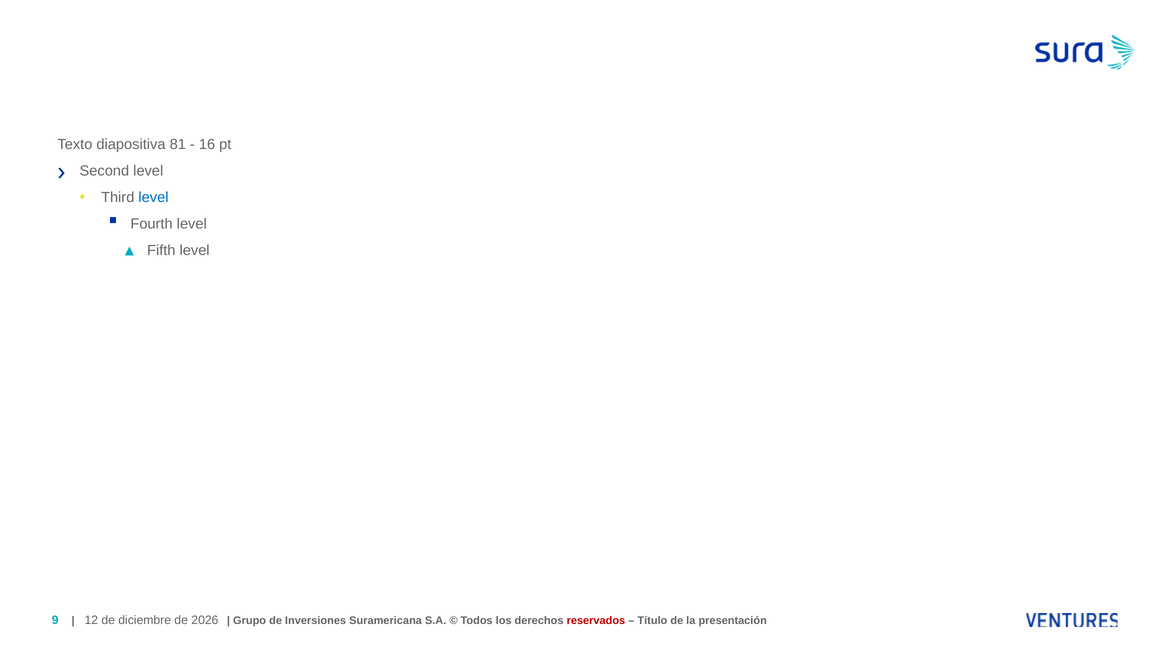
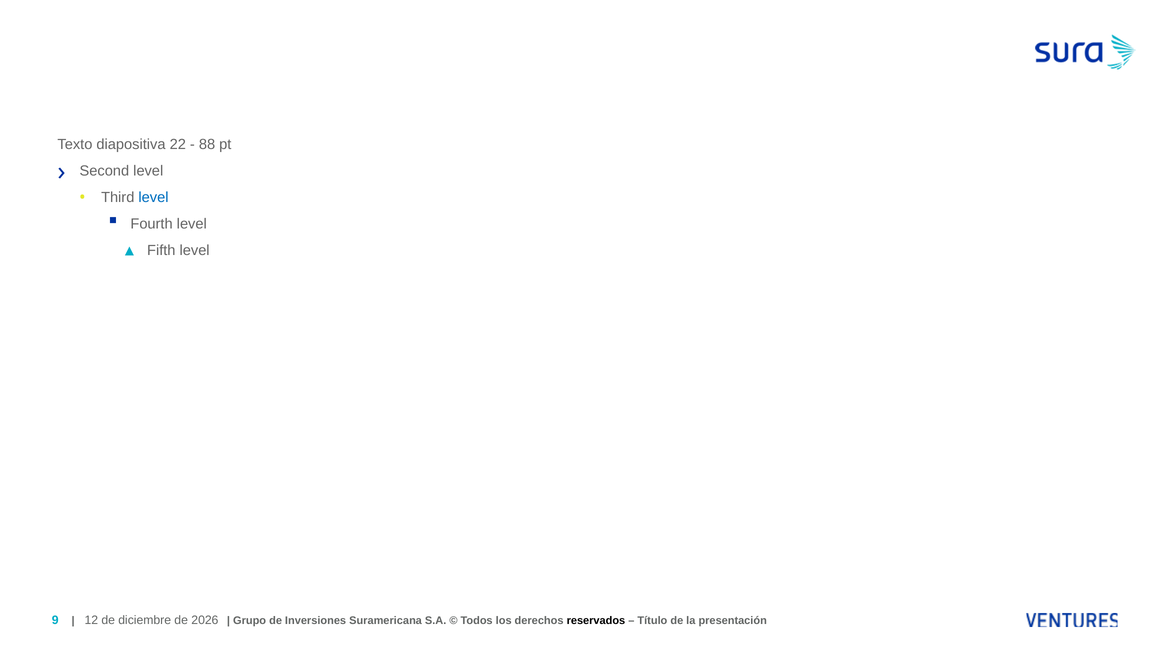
81: 81 -> 22
16: 16 -> 88
reservados colour: red -> black
